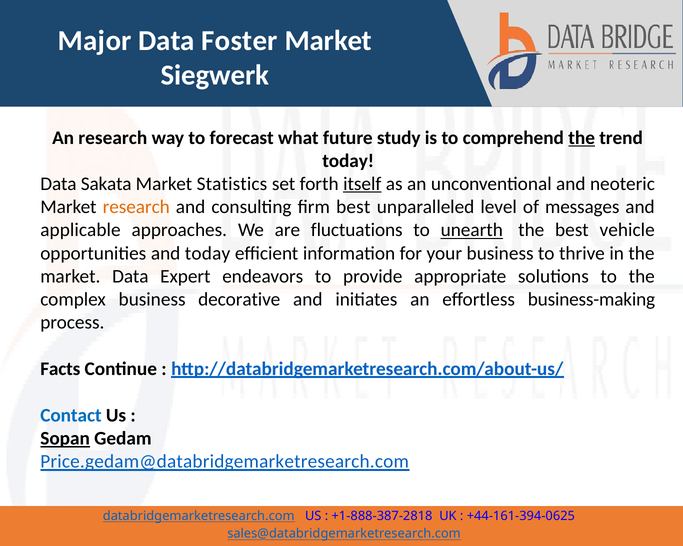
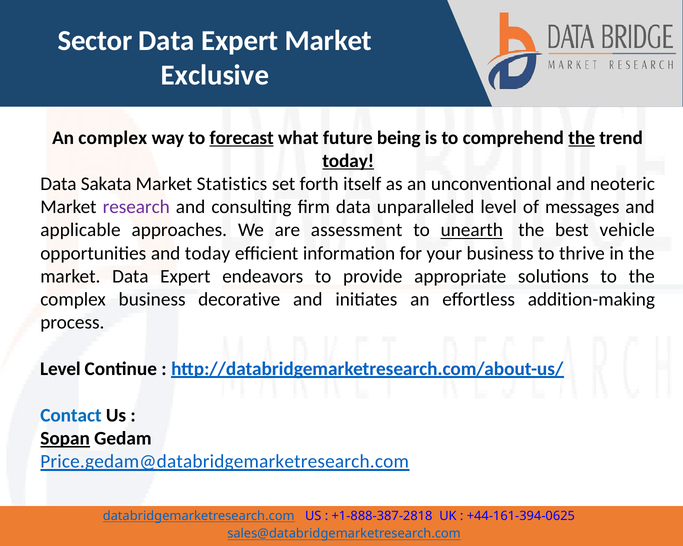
Major: Major -> Sector
Foster at (239, 41): Foster -> Expert
Siegwerk: Siegwerk -> Exclusive
An research: research -> complex
forecast underline: none -> present
study: study -> being
today at (348, 161) underline: none -> present
itself underline: present -> none
research at (136, 207) colour: orange -> purple
firm best: best -> data
fluctuations: fluctuations -> assessment
business-making: business-making -> addition-making
Facts at (60, 369): Facts -> Level
